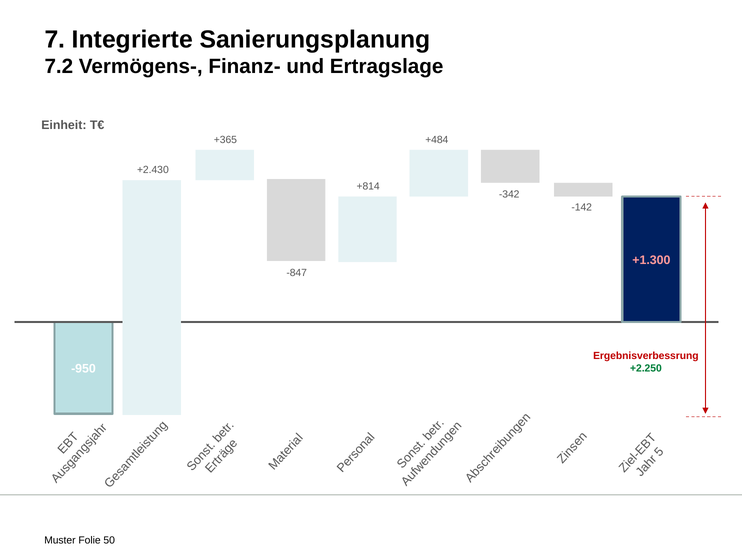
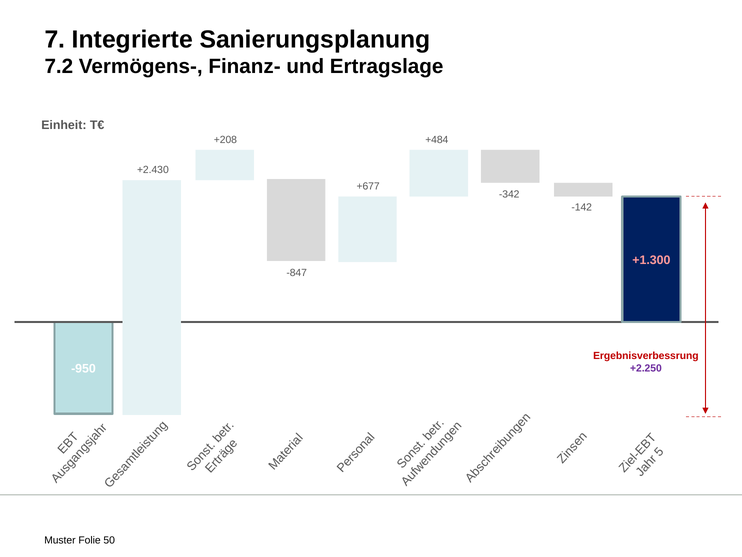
+365: +365 -> +208
+814: +814 -> +677
+2.250 colour: green -> purple
